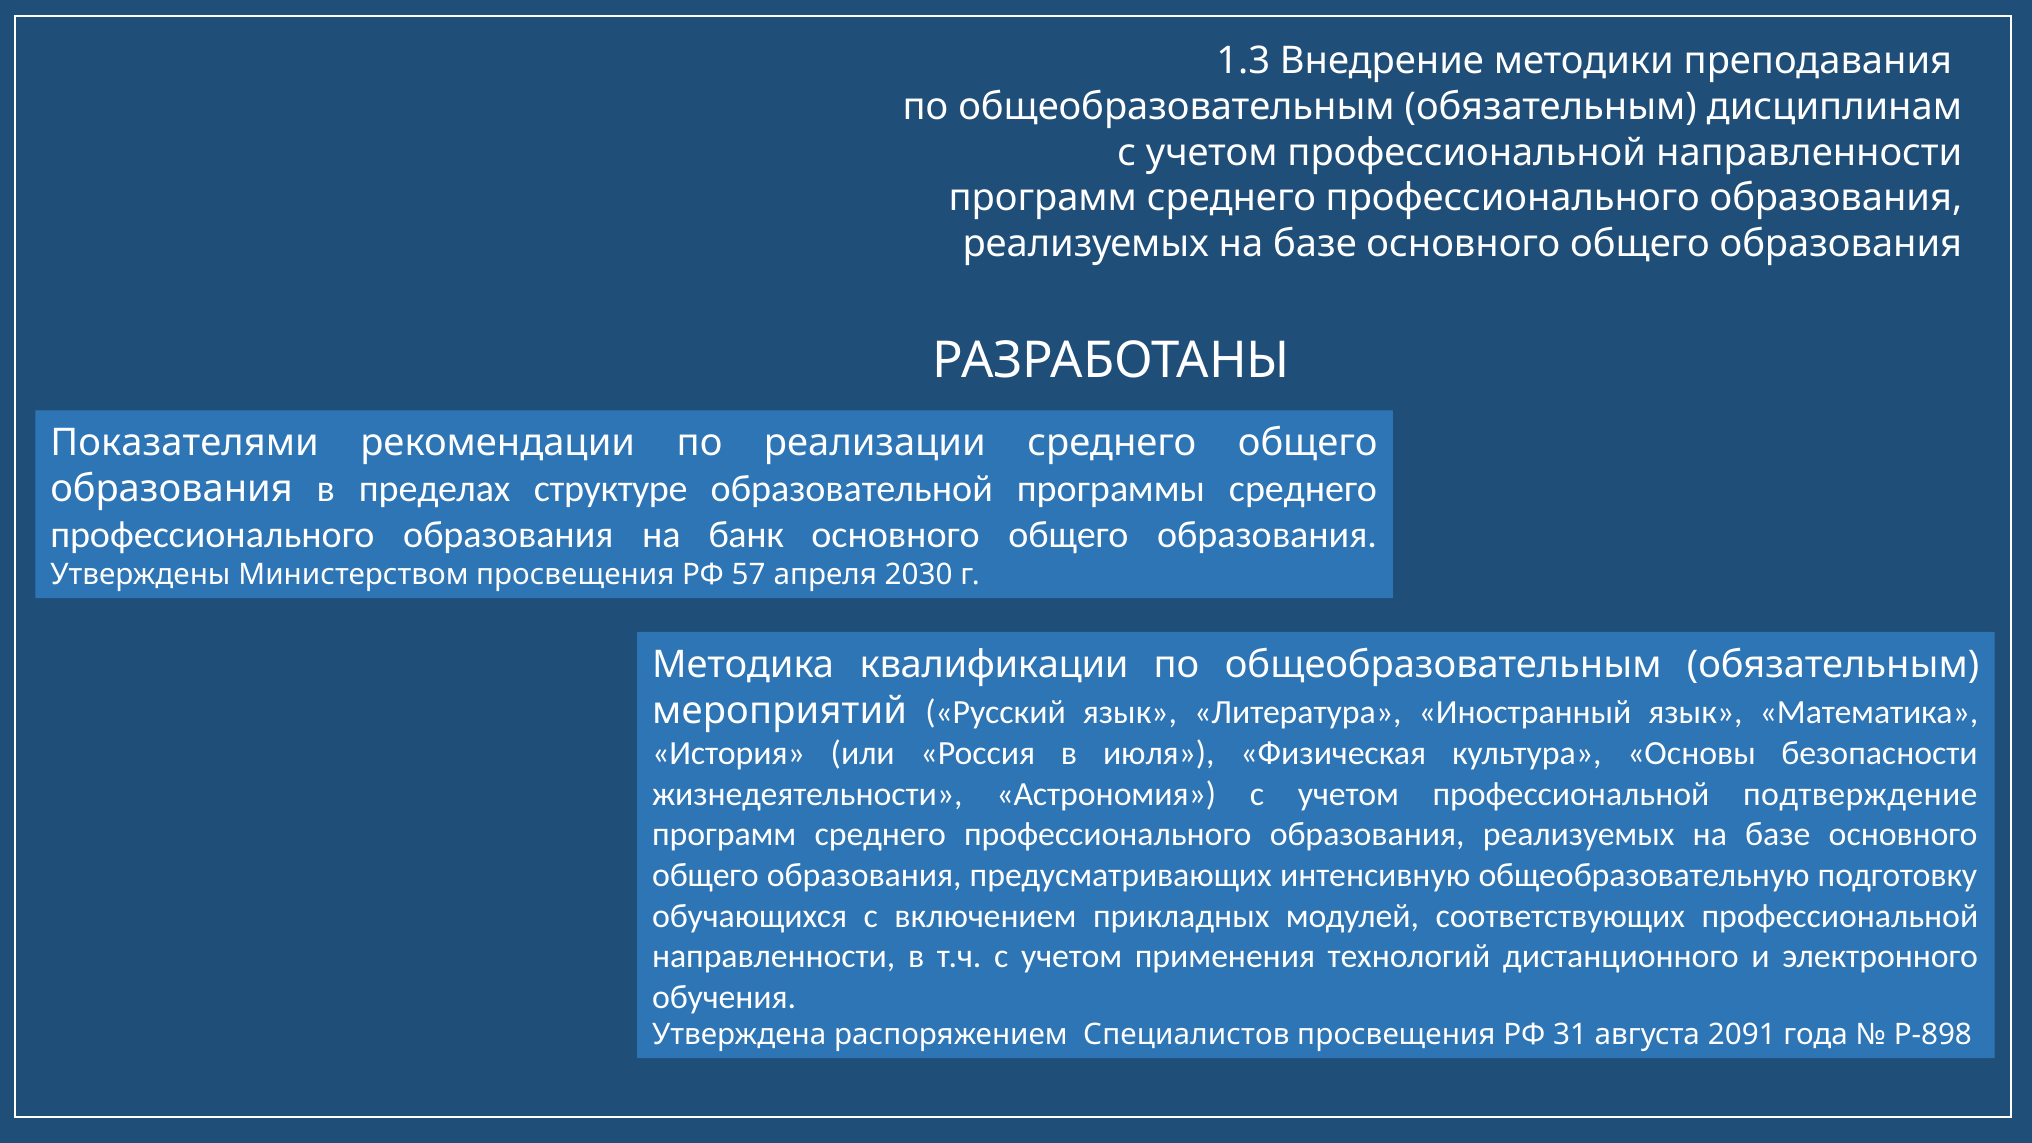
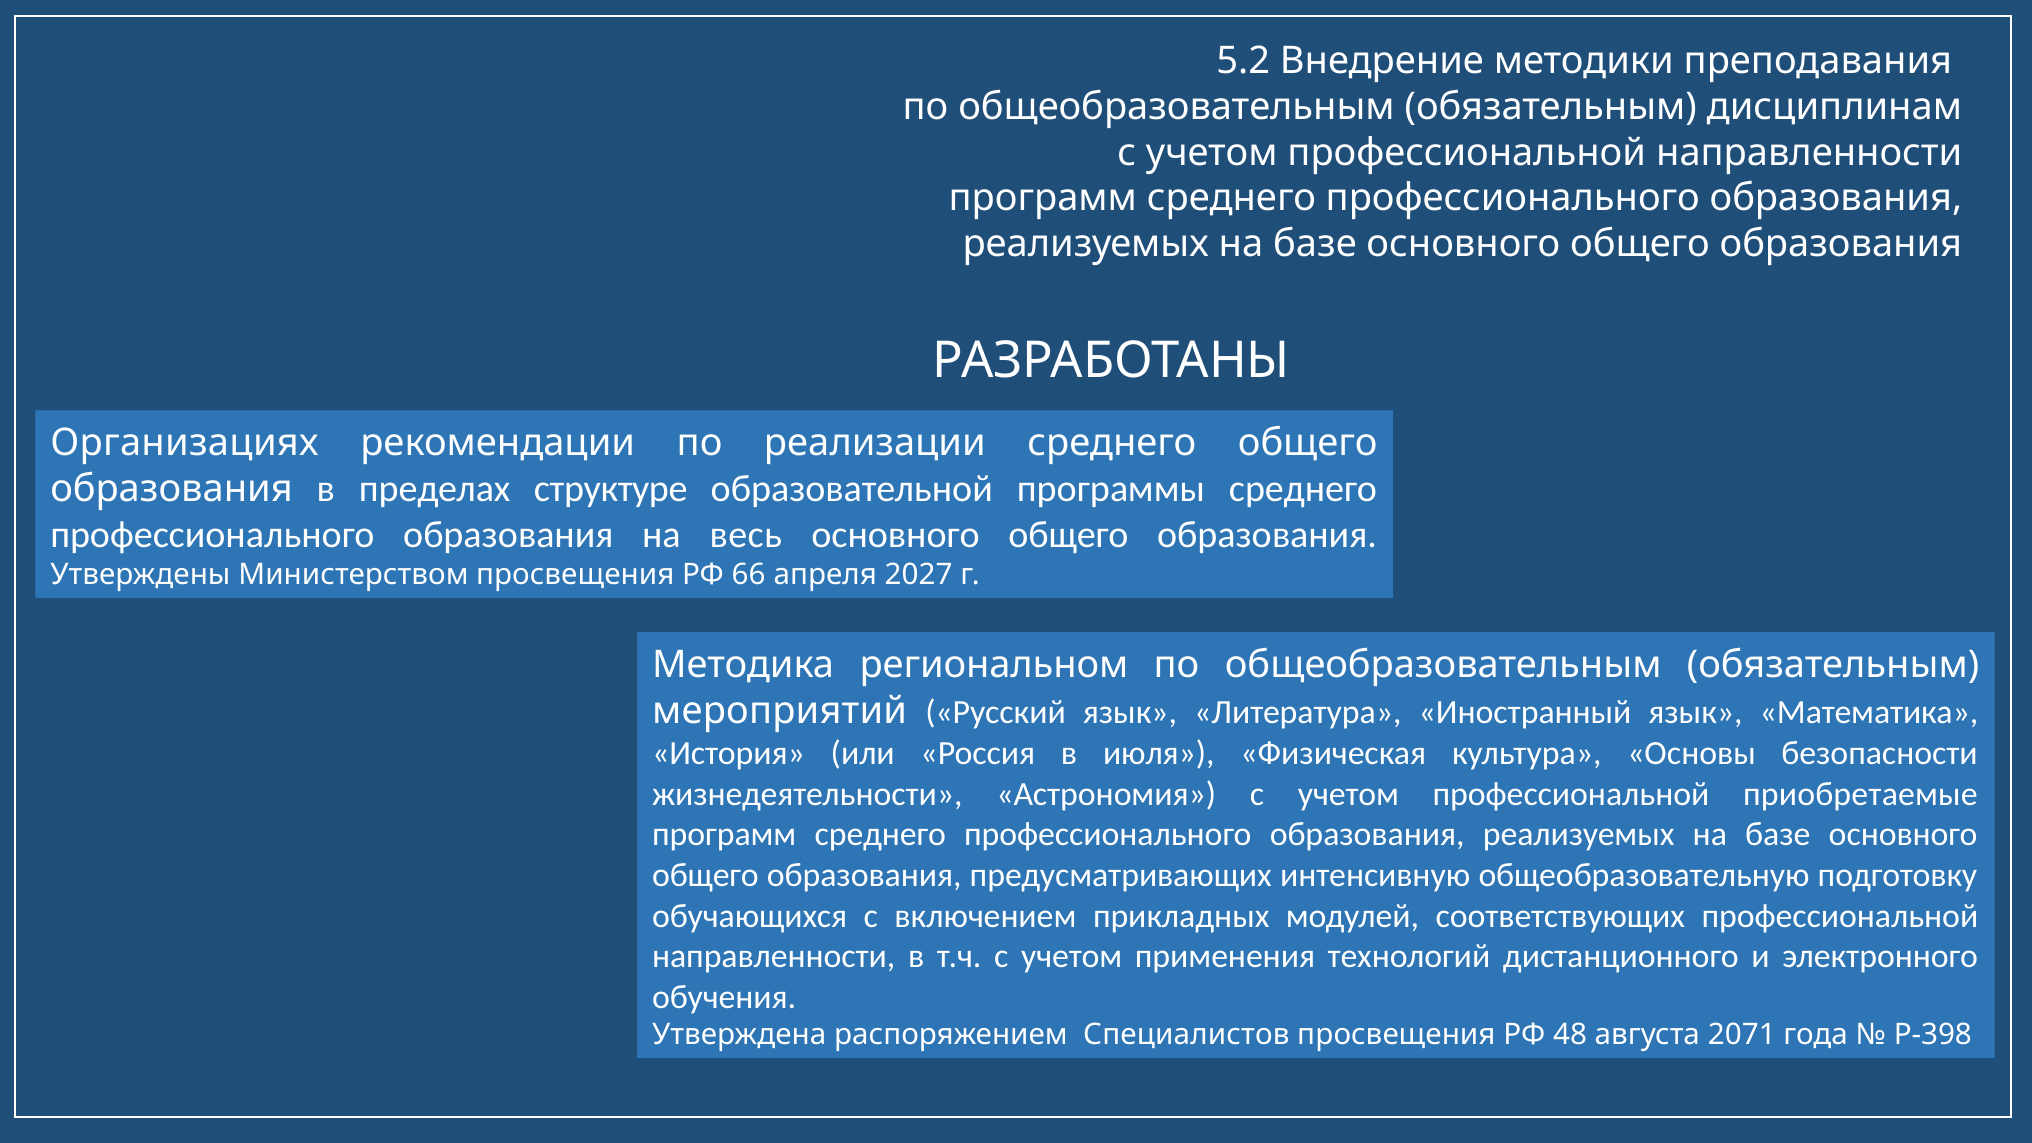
1.3: 1.3 -> 5.2
Показателями: Показателями -> Организациях
банк: банк -> весь
57: 57 -> 66
2030: 2030 -> 2027
квалификации: квалификации -> региональном
подтверждение: подтверждение -> приобретаемые
31: 31 -> 48
2091: 2091 -> 2071
Р-898: Р-898 -> Р-398
